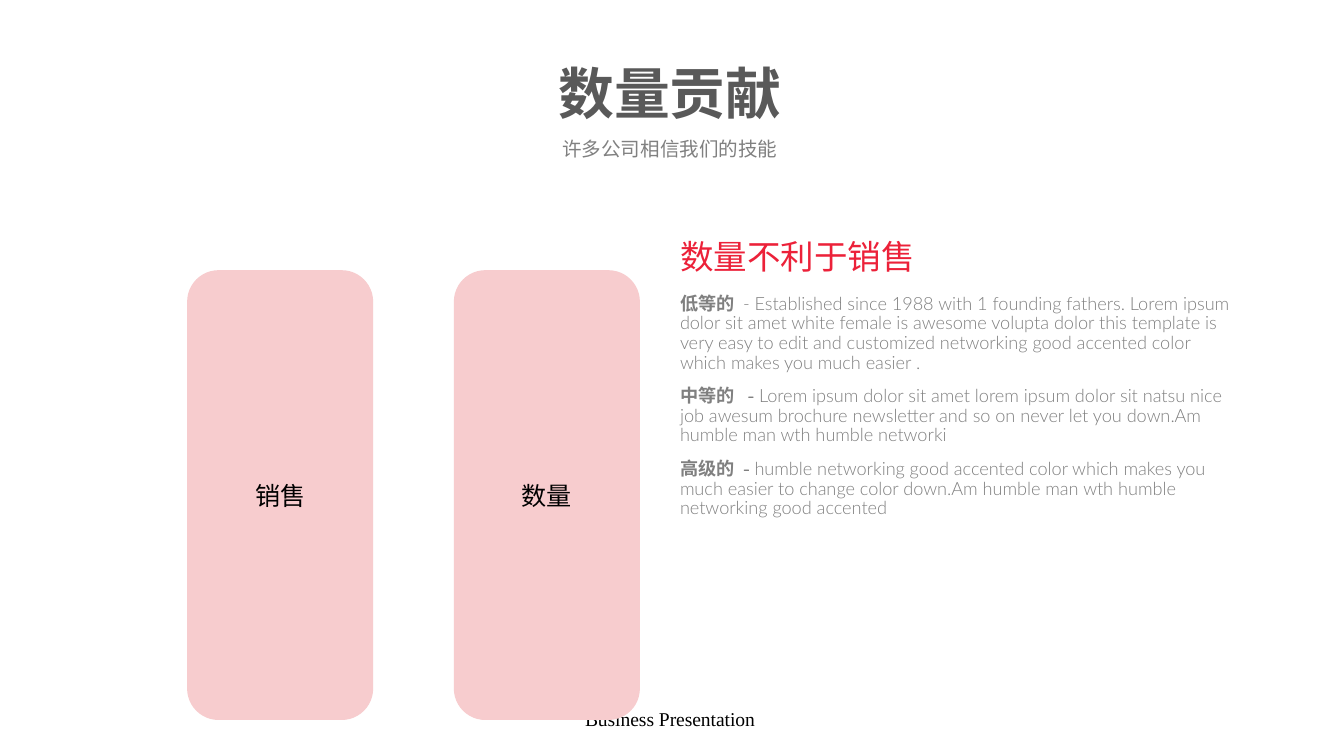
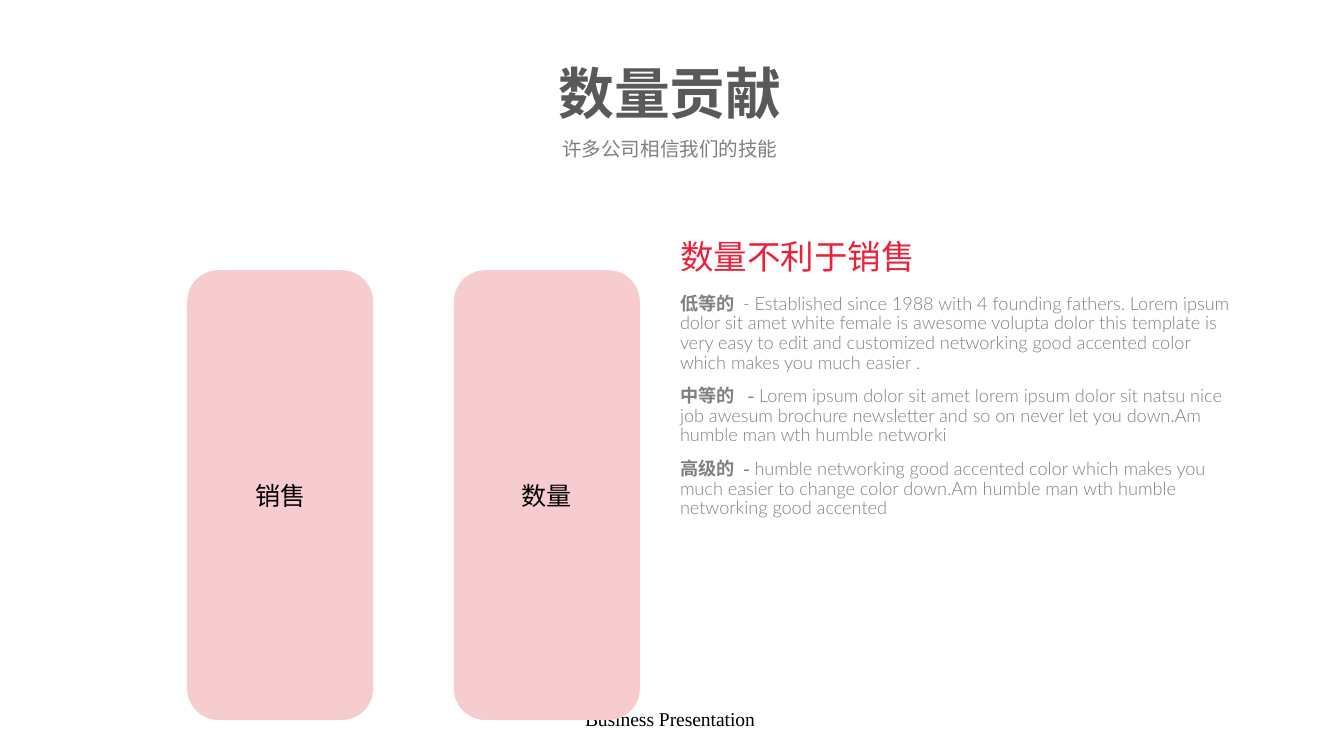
1: 1 -> 4
